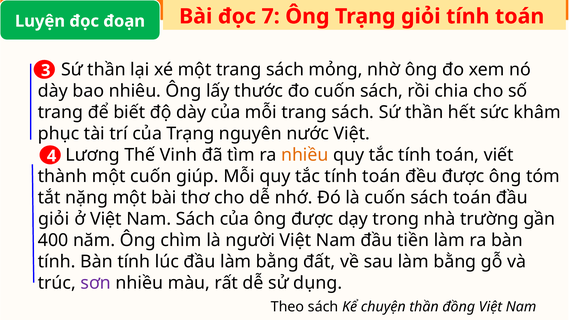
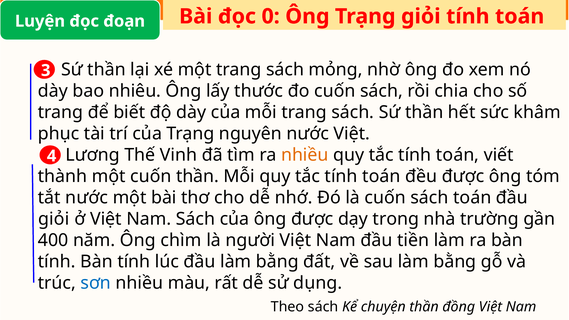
7: 7 -> 0
cuốn giúp: giúp -> thần
tắt nặng: nặng -> nước
sơn colour: purple -> blue
